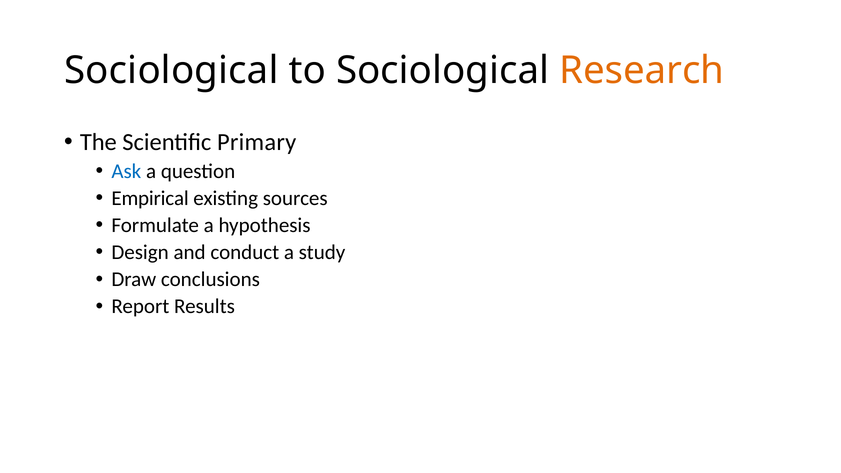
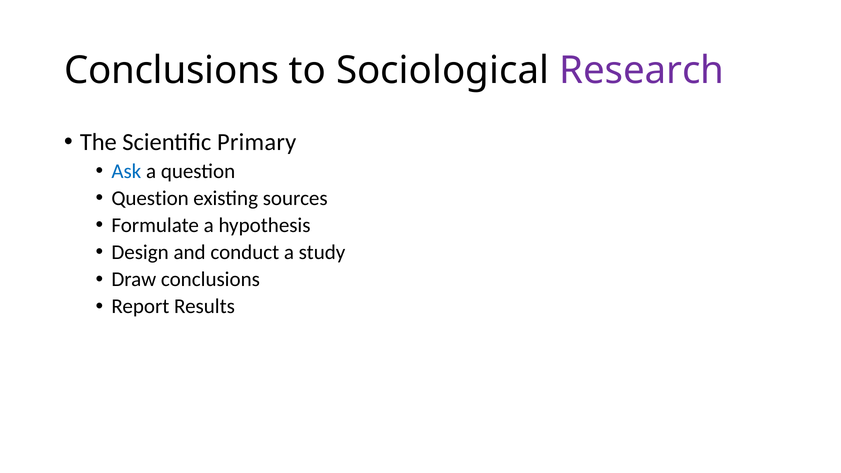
Sociological at (171, 71): Sociological -> Conclusions
Research colour: orange -> purple
Empirical at (150, 198): Empirical -> Question
